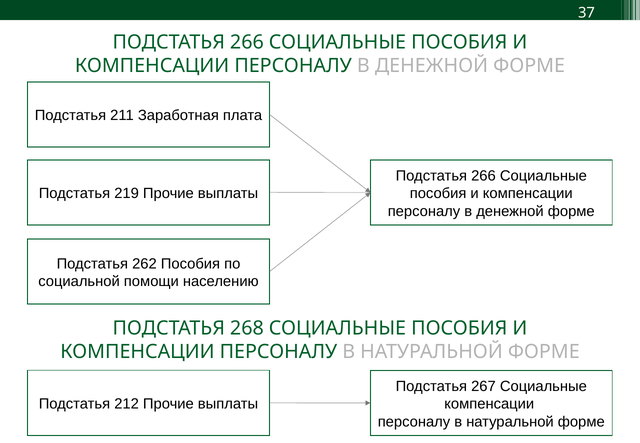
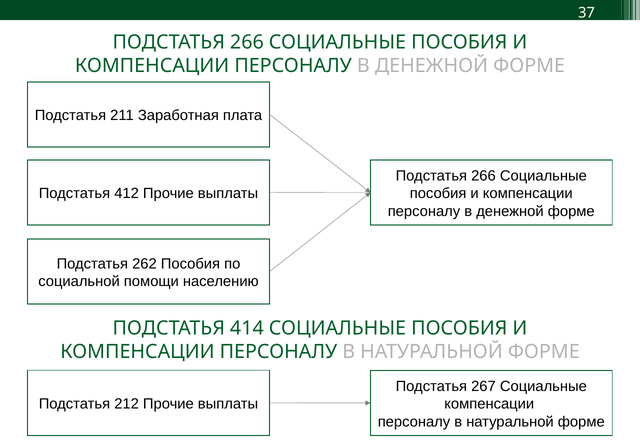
219: 219 -> 412
268: 268 -> 414
